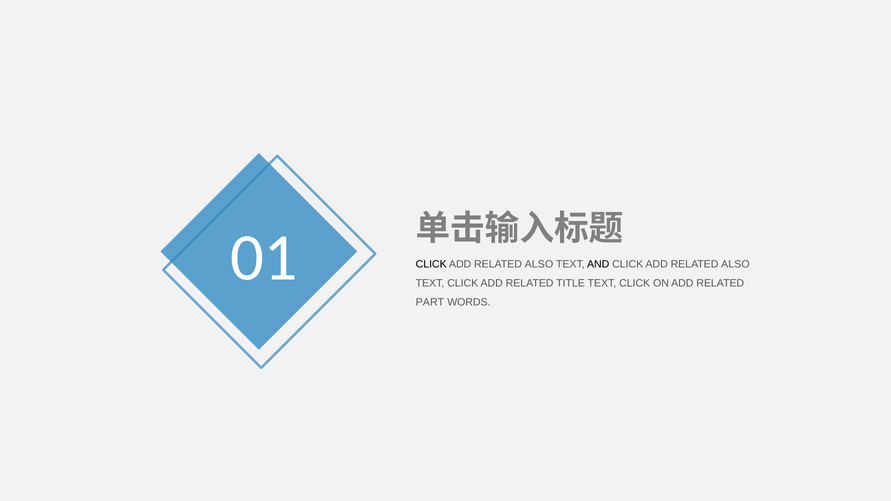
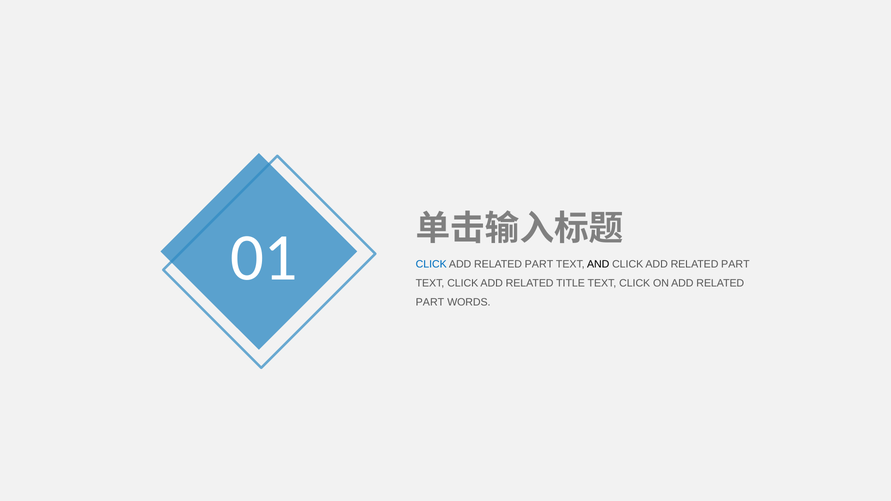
CLICK at (431, 264) colour: black -> blue
ALSO at (539, 264): ALSO -> PART
ALSO at (735, 264): ALSO -> PART
